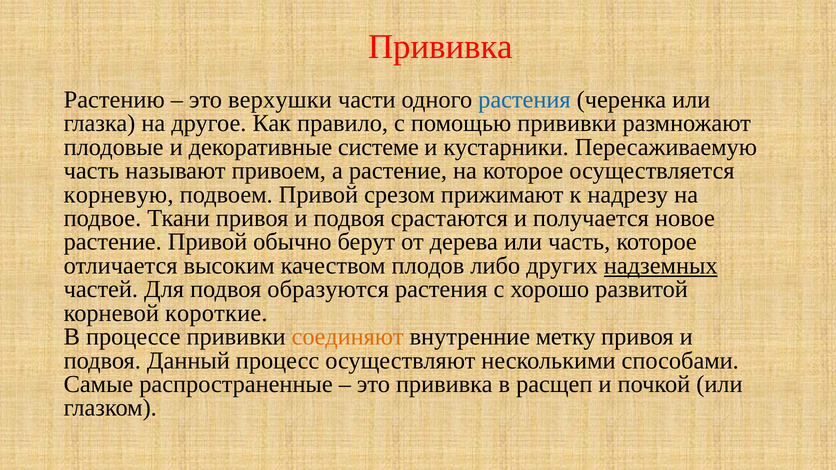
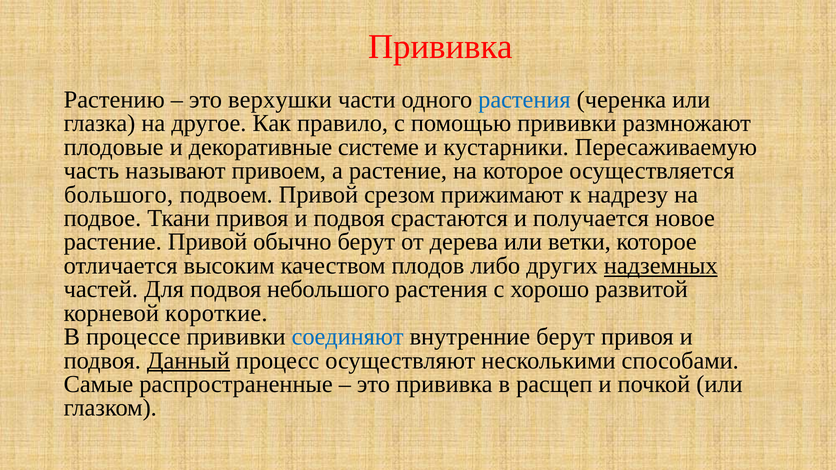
корневую: корневую -> большого
или часть: часть -> ветки
образуются: образуются -> небольшого
соединяют colour: orange -> blue
внутренние метку: метку -> берут
Данный underline: none -> present
